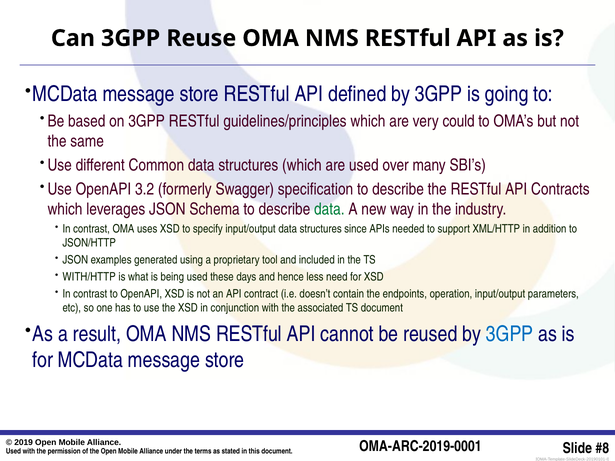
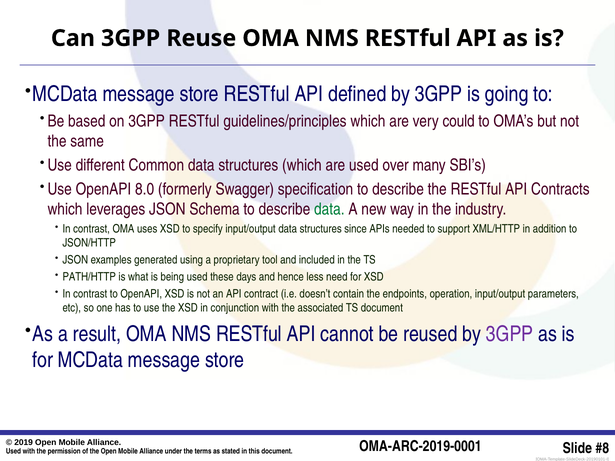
3.2: 3.2 -> 8.0
WITH/HTTP: WITH/HTTP -> PATH/HTTP
3GPP at (510, 334) colour: blue -> purple
